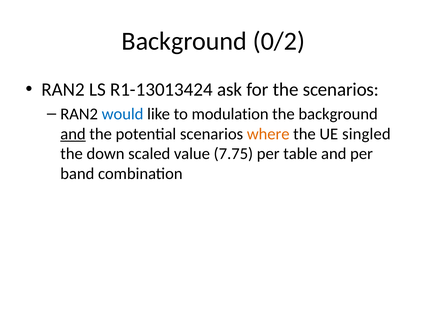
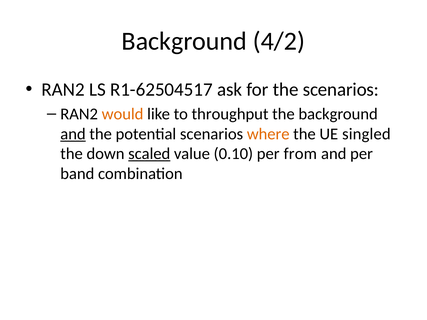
0/2: 0/2 -> 4/2
R1-13013424: R1-13013424 -> R1-62504517
would colour: blue -> orange
modulation: modulation -> throughput
scaled underline: none -> present
7.75: 7.75 -> 0.10
table: table -> from
